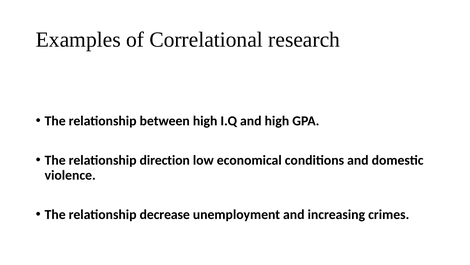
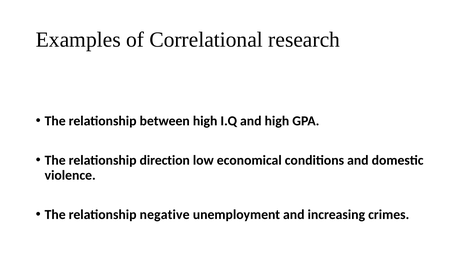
decrease: decrease -> negative
